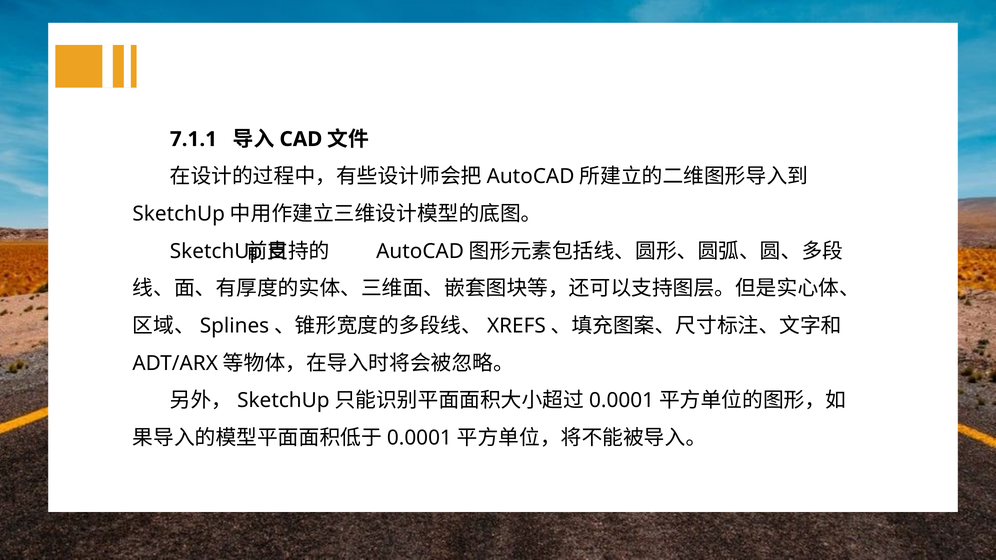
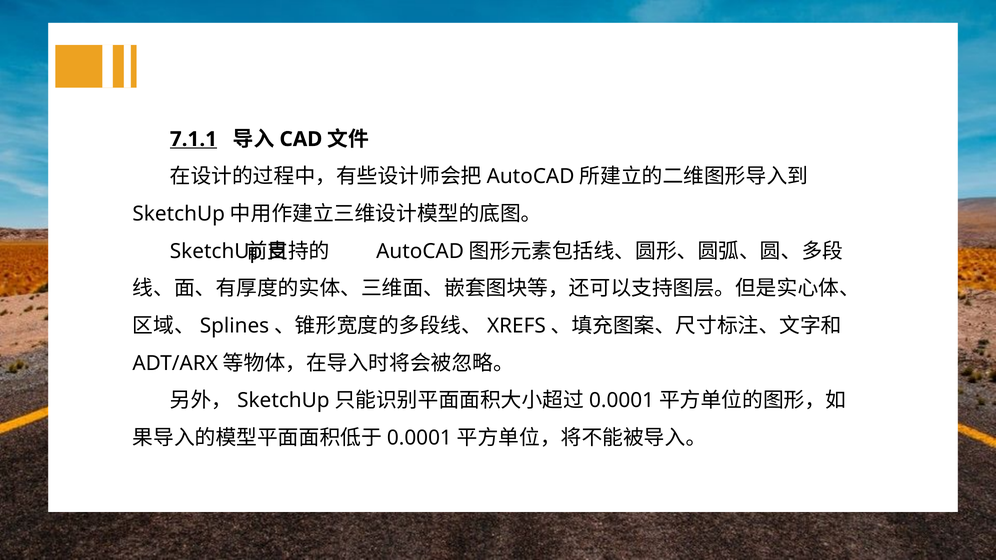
7.1.1 underline: none -> present
